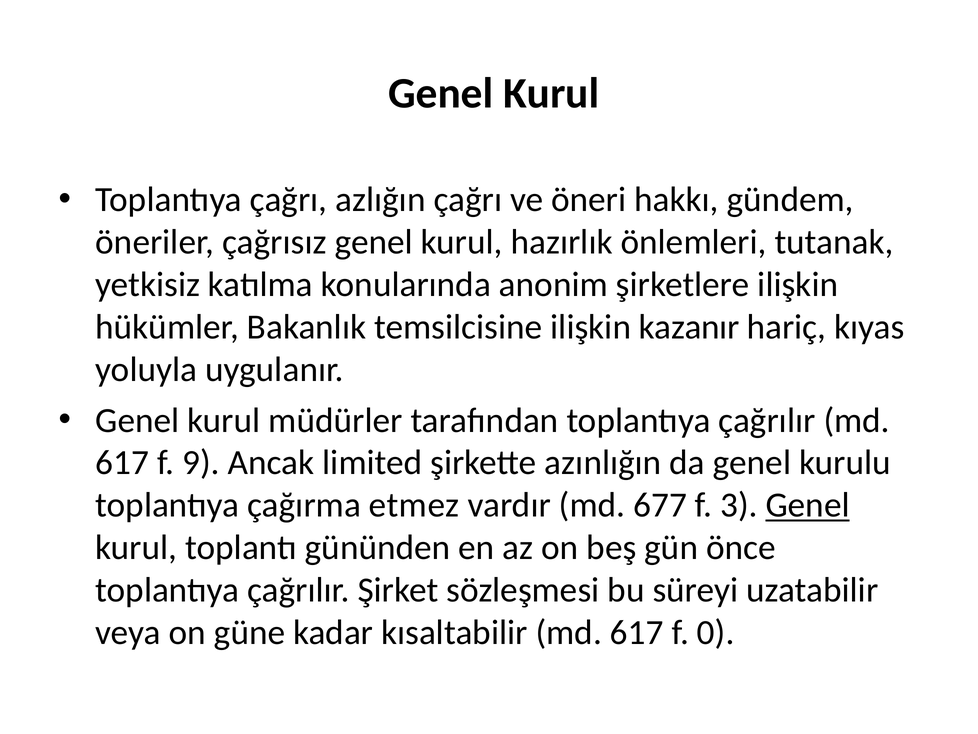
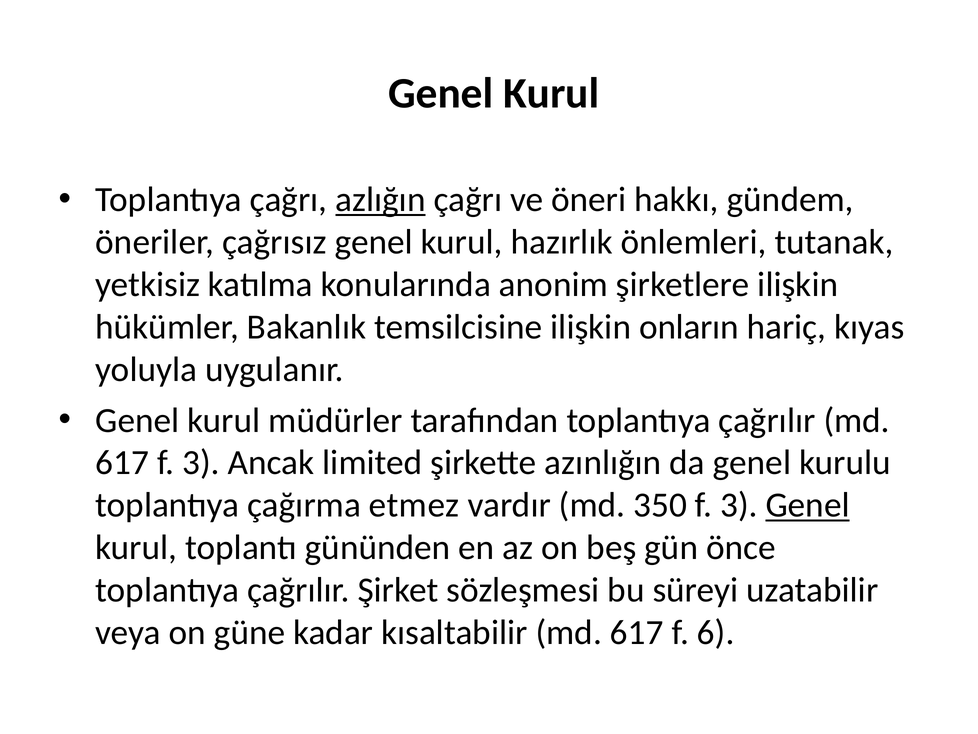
azlığın underline: none -> present
kazanır: kazanır -> onların
617 f 9: 9 -> 3
677: 677 -> 350
0: 0 -> 6
